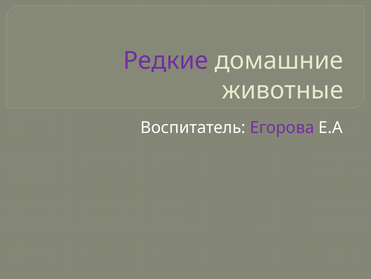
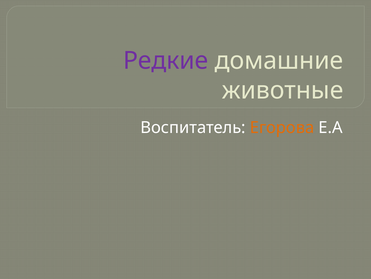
Егорова colour: purple -> orange
